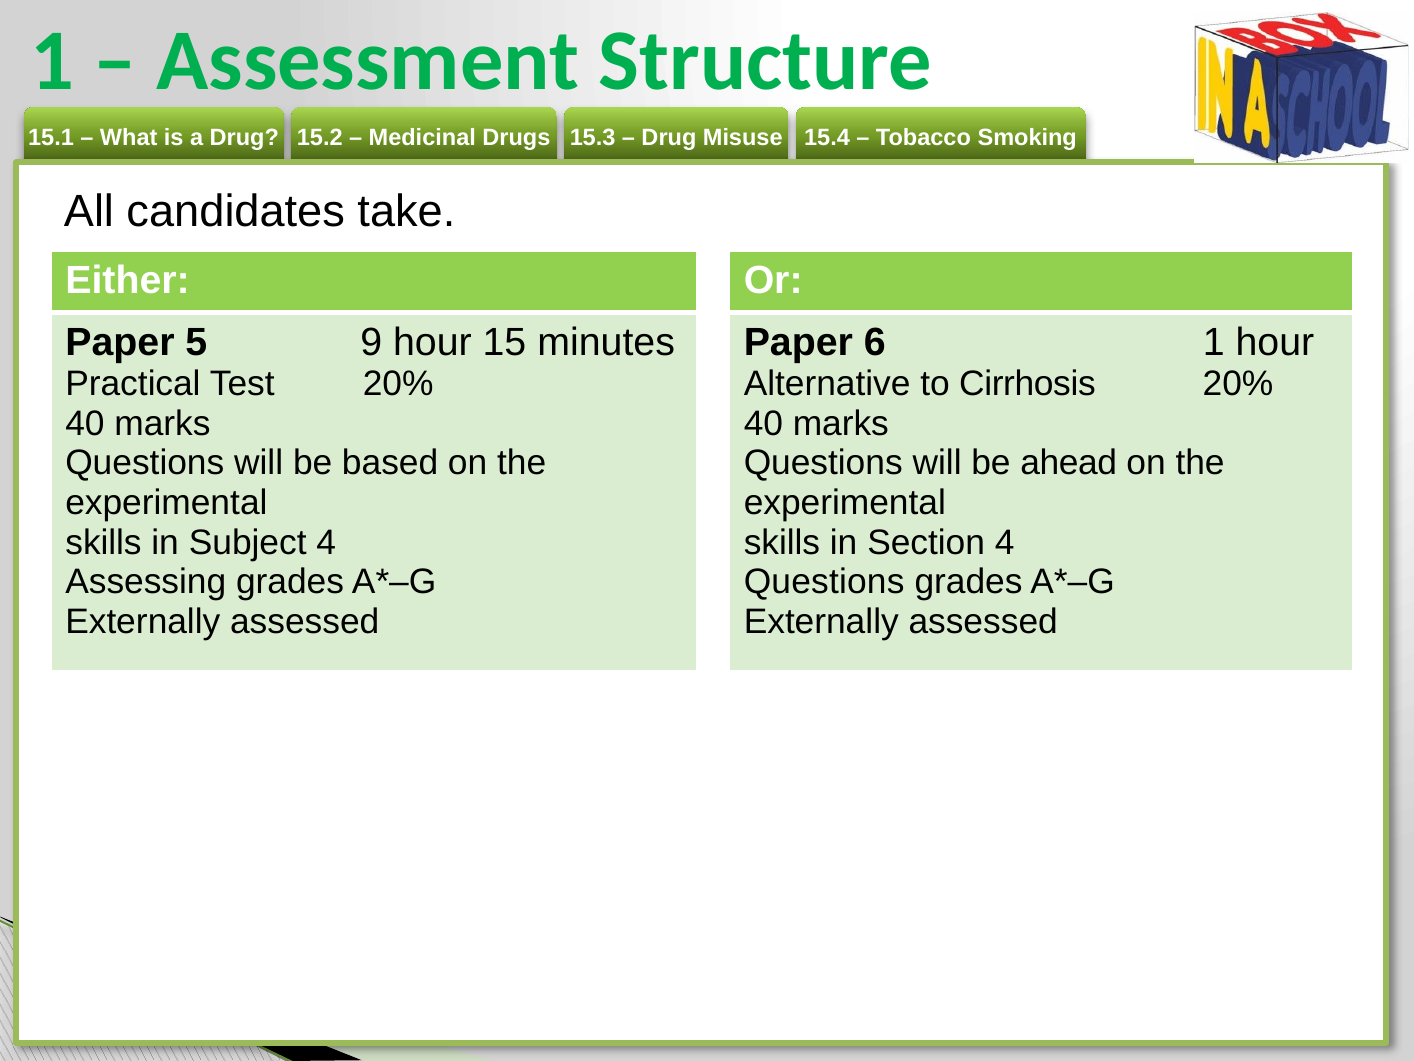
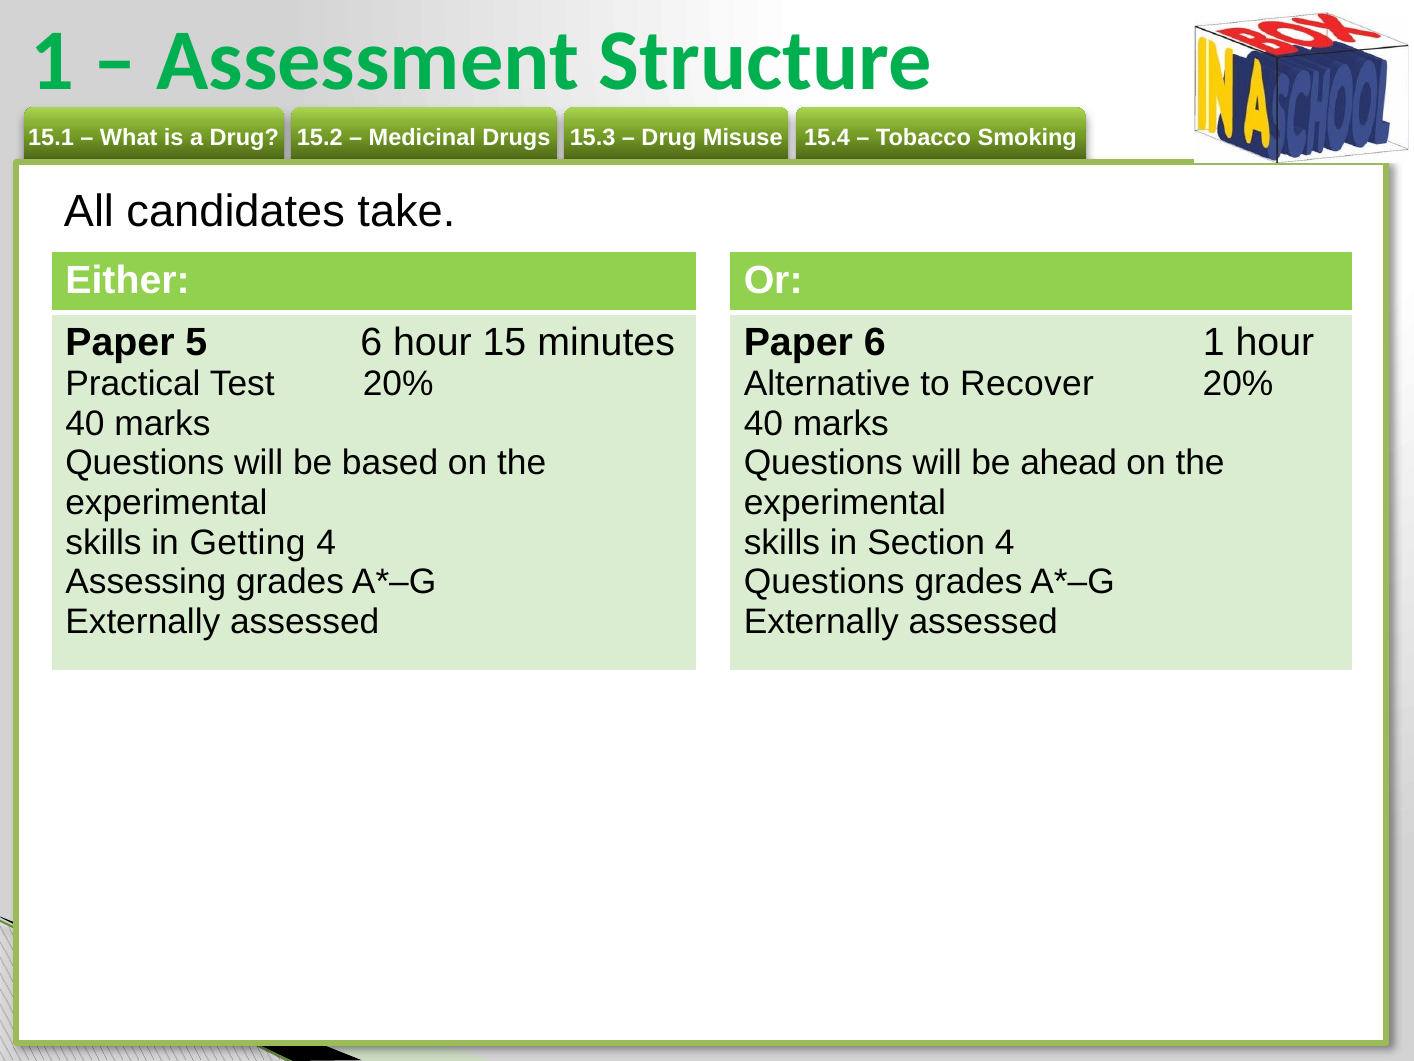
5 9: 9 -> 6
Cirrhosis: Cirrhosis -> Recover
Subject: Subject -> Getting
